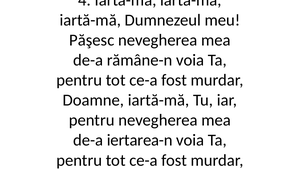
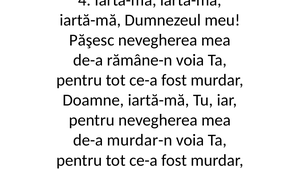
iertarea-n: iertarea-n -> murdar-n
